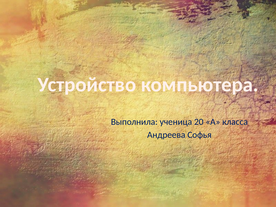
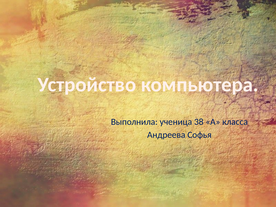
20: 20 -> 38
